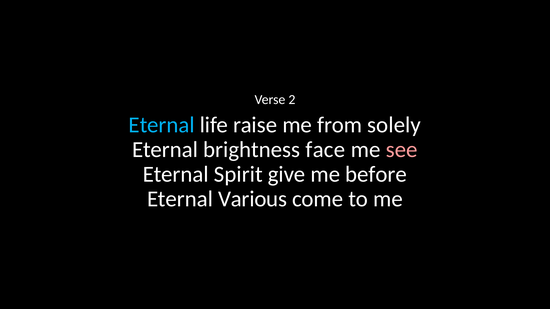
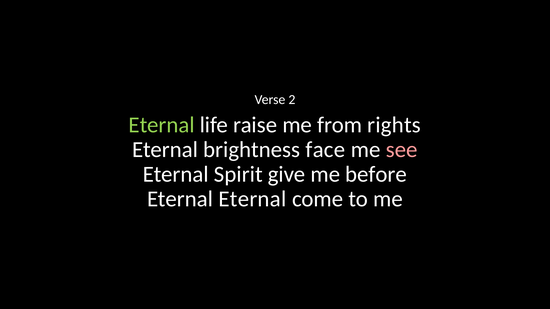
Eternal at (162, 125) colour: light blue -> light green
solely: solely -> rights
Eternal Various: Various -> Eternal
